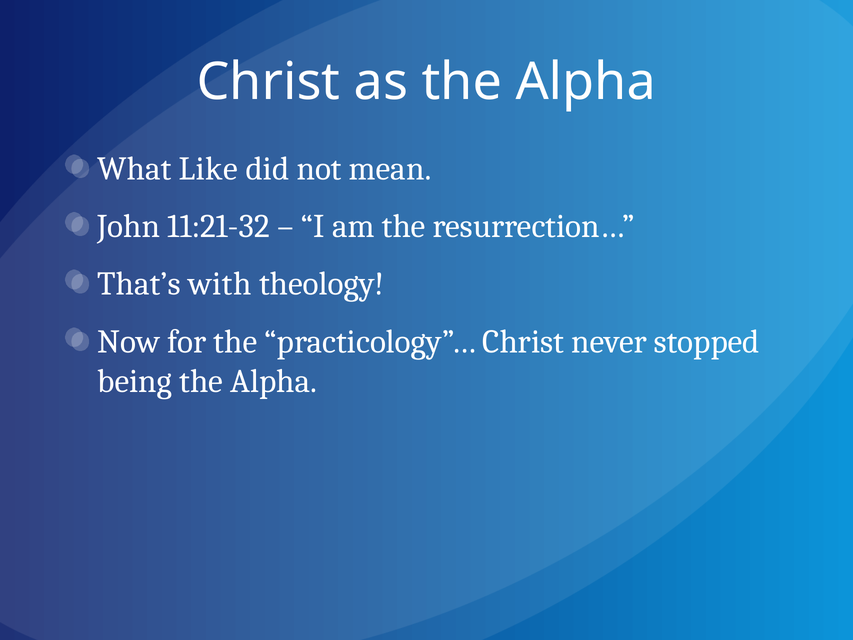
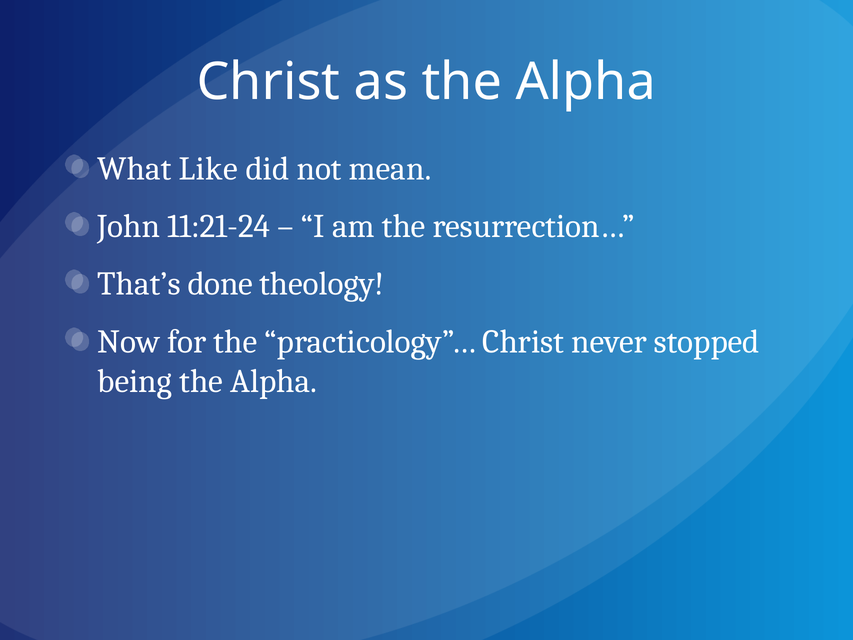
11:21-32: 11:21-32 -> 11:21-24
with: with -> done
